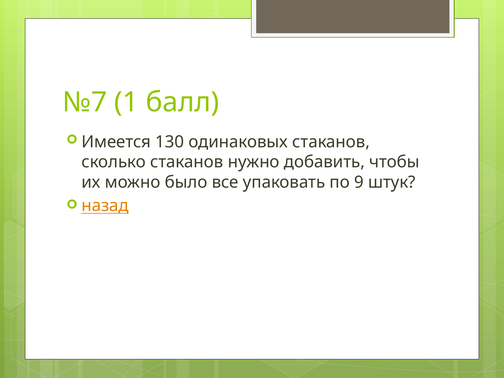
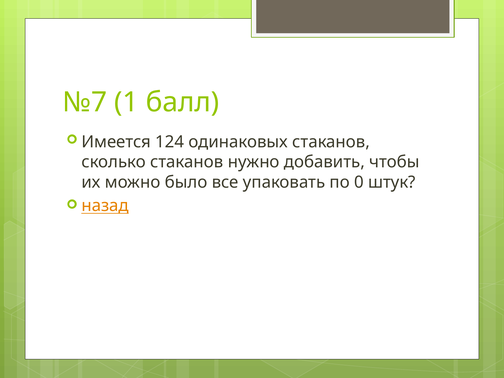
130: 130 -> 124
9: 9 -> 0
